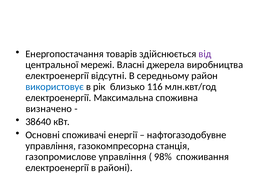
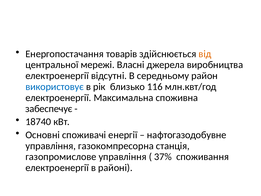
від colour: purple -> orange
визначено: визначено -> забеспечує
38640: 38640 -> 18740
98%: 98% -> 37%
